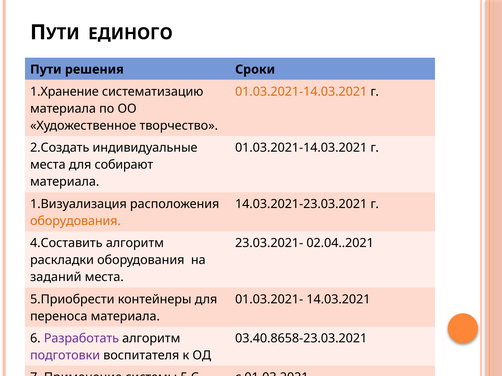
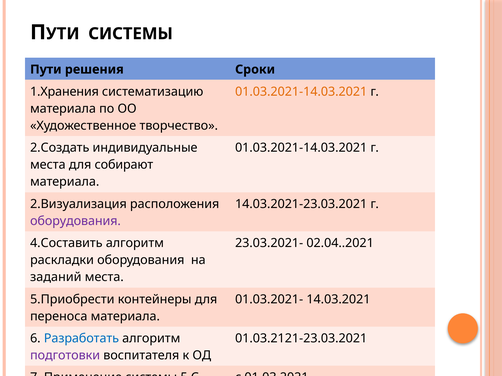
ЕДИНОГО at (130, 34): ЕДИНОГО -> СИСТЕМЫ
1.Хранение: 1.Хранение -> 1.Хранения
1.Визуализация: 1.Визуализация -> 2.Визуализация
оборудования at (75, 221) colour: orange -> purple
Разработать colour: purple -> blue
03.40.8658-23.03.2021: 03.40.8658-23.03.2021 -> 01.03.2121-23.03.2021
